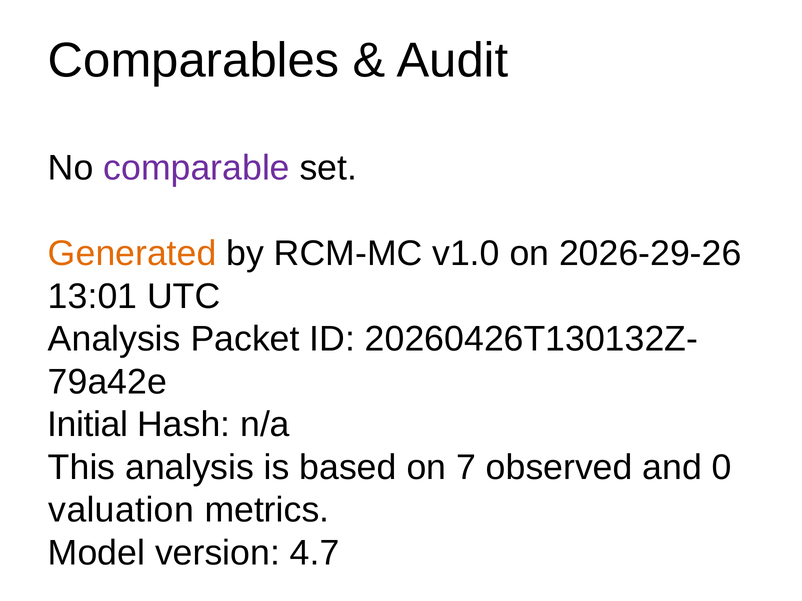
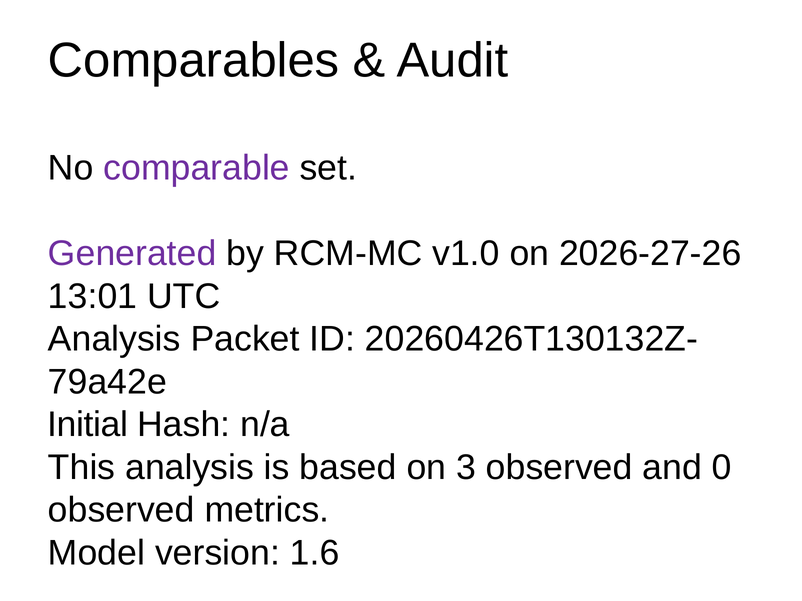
Generated colour: orange -> purple
2026-29-26: 2026-29-26 -> 2026-27-26
7: 7 -> 3
valuation at (121, 510): valuation -> observed
4.7: 4.7 -> 1.6
